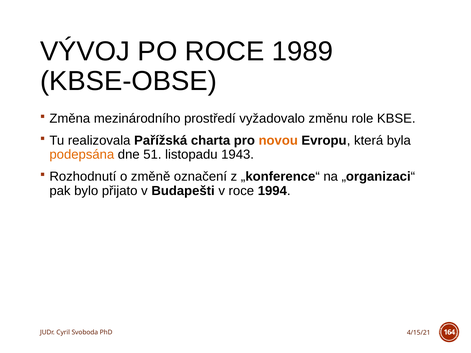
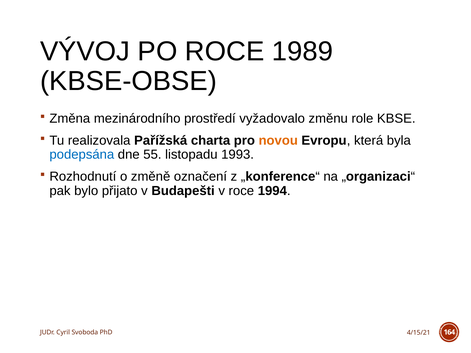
podepsána colour: orange -> blue
51: 51 -> 55
1943: 1943 -> 1993
